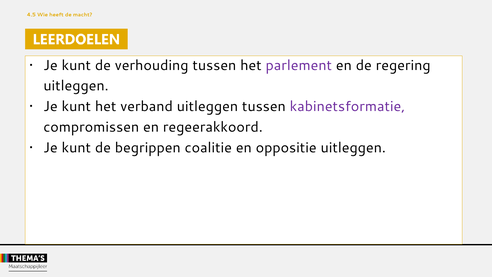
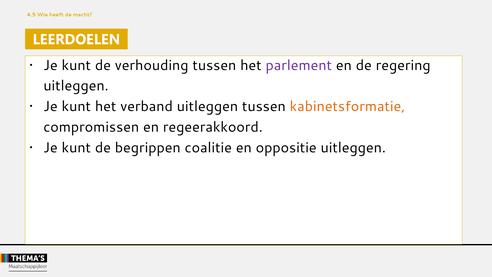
kabinetsformatie colour: purple -> orange
